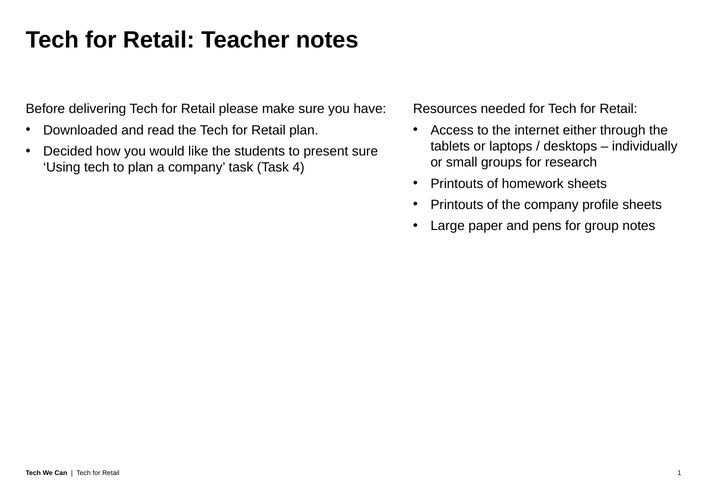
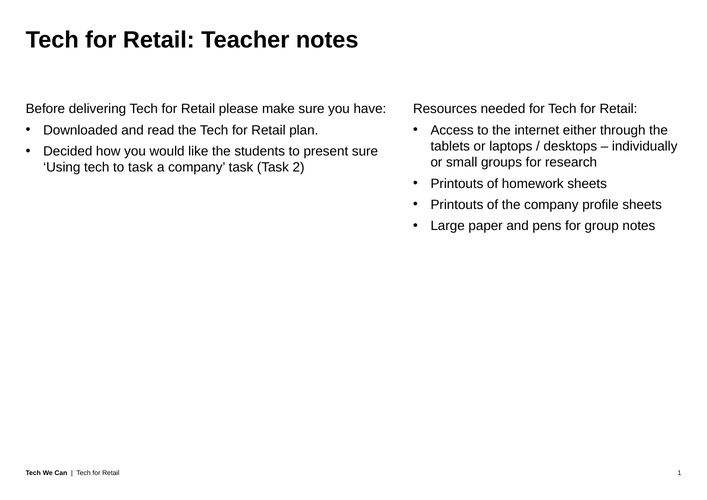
to plan: plan -> task
4: 4 -> 2
